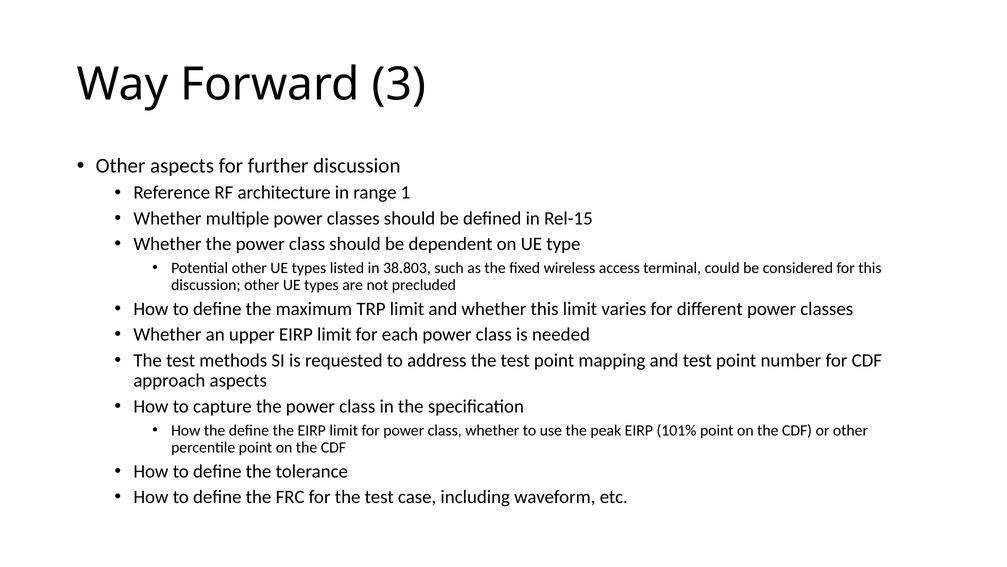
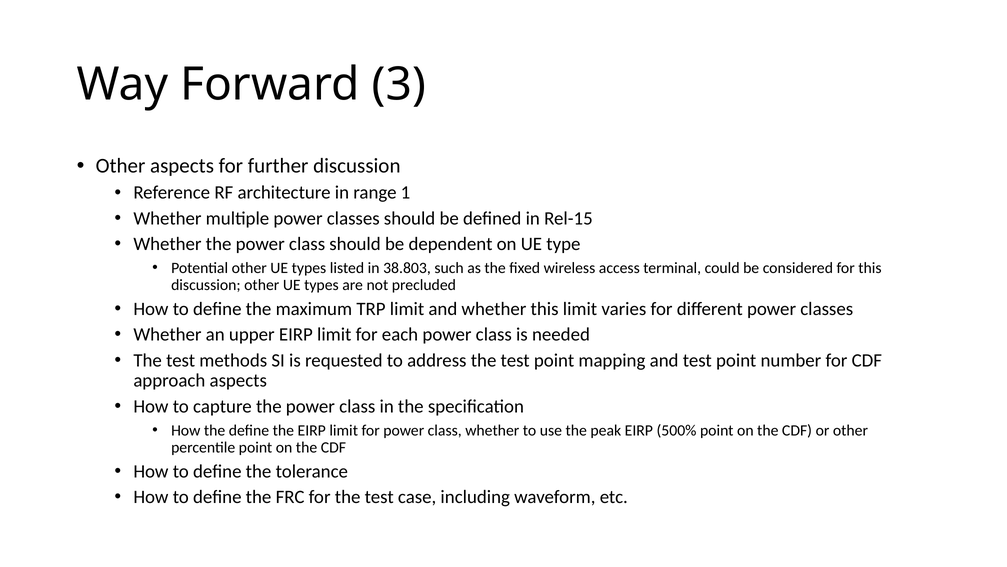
101%: 101% -> 500%
